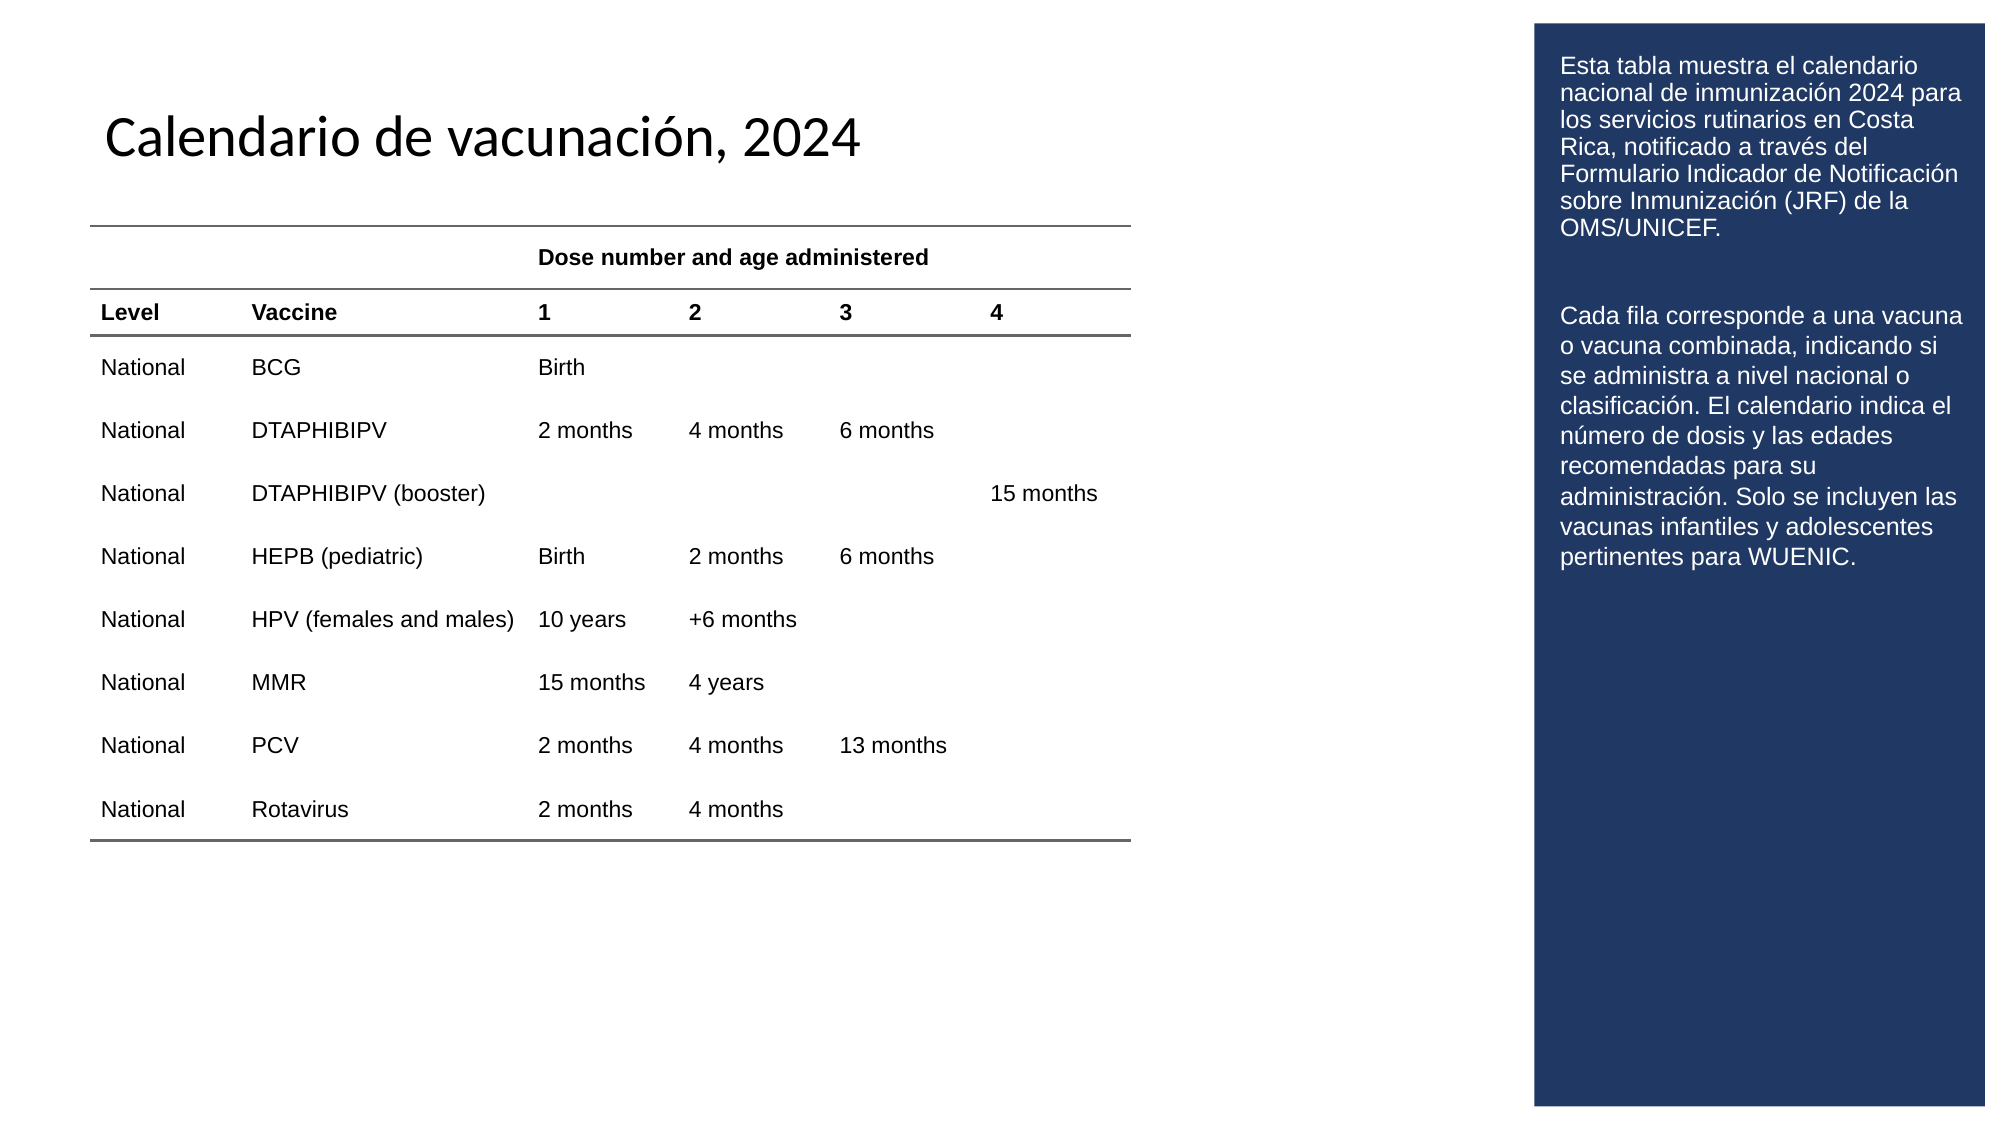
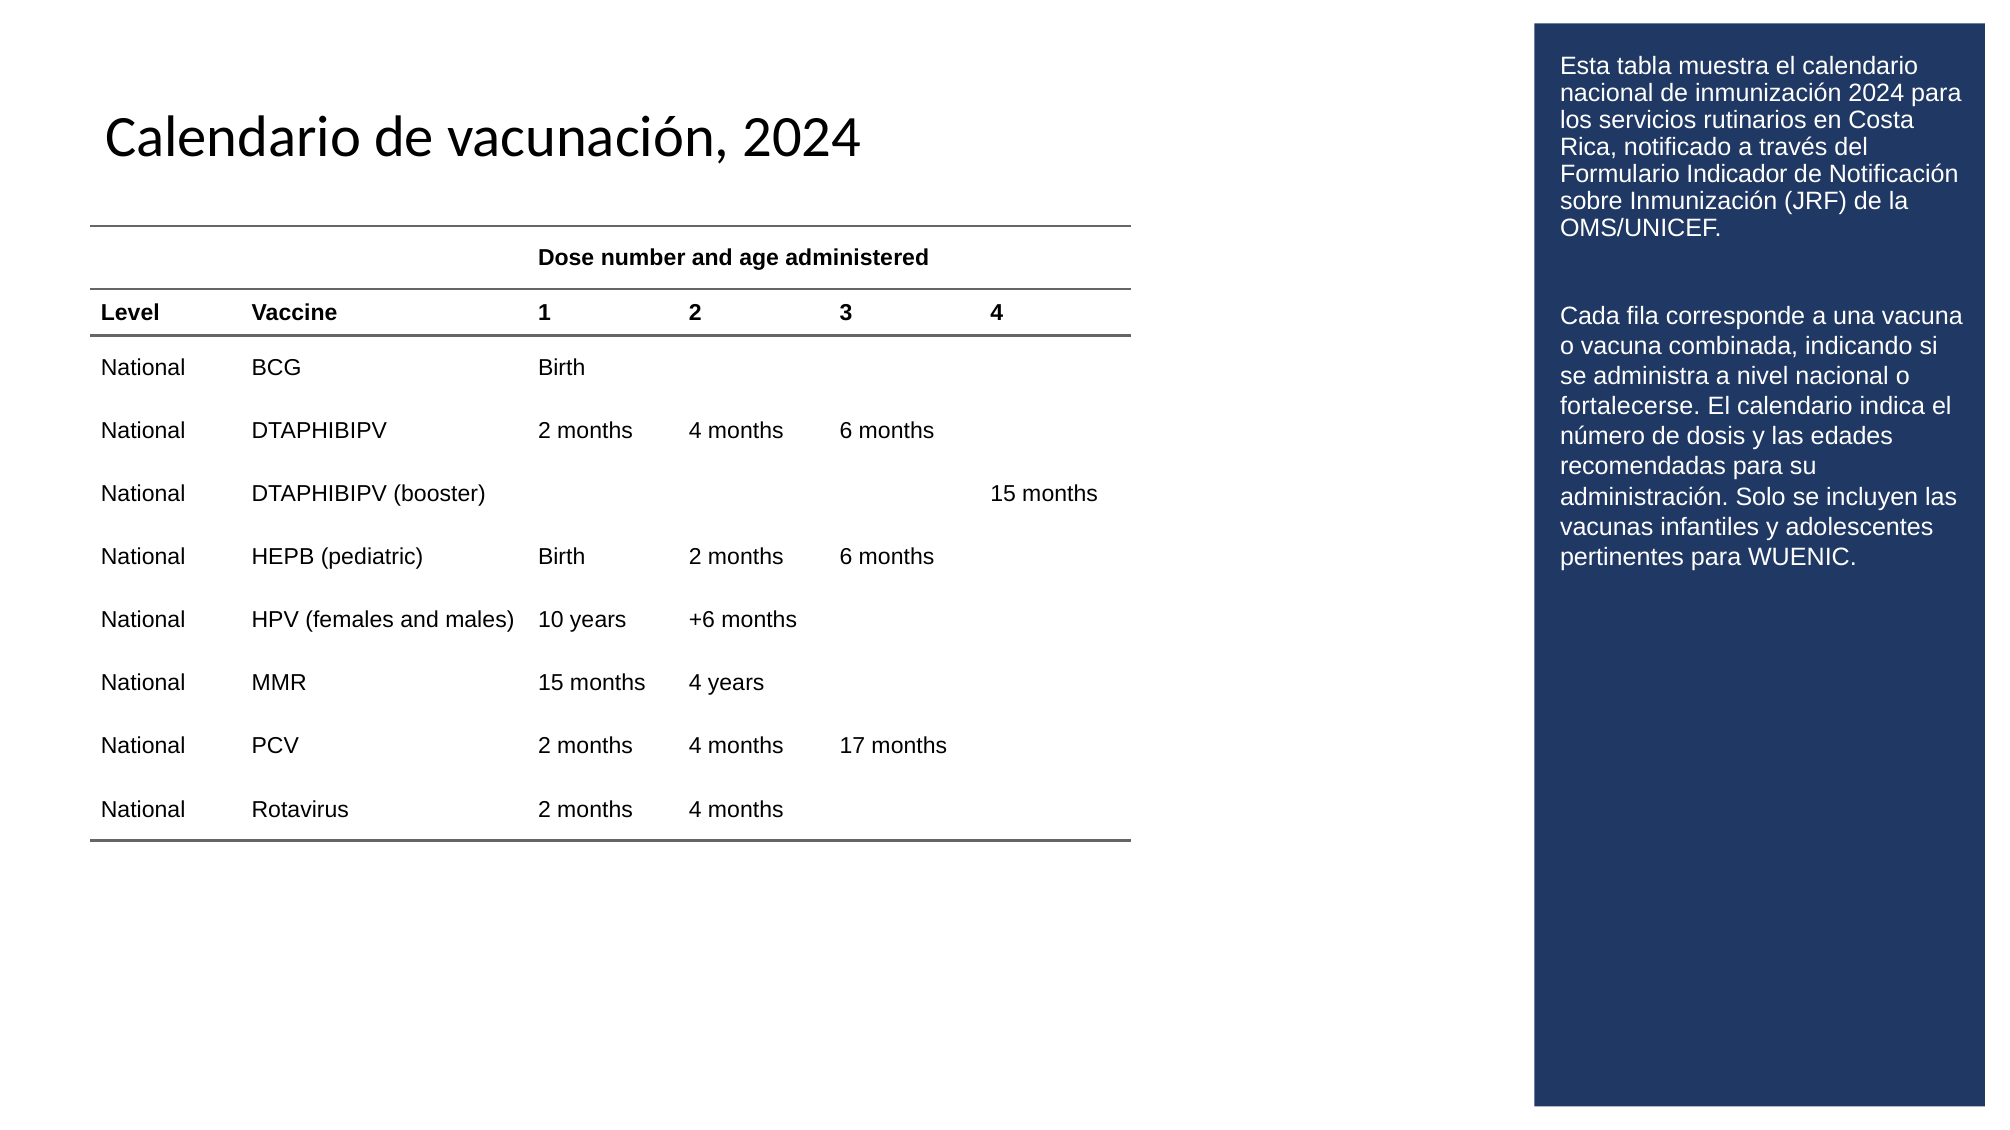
clasificación: clasificación -> fortalecerse
13: 13 -> 17
